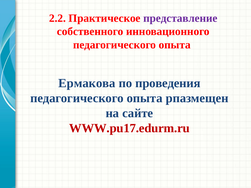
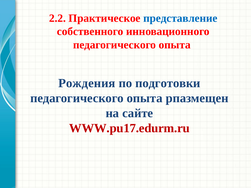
представление colour: purple -> blue
Ермакова: Ермакова -> Рождения
проведения: проведения -> подготовки
